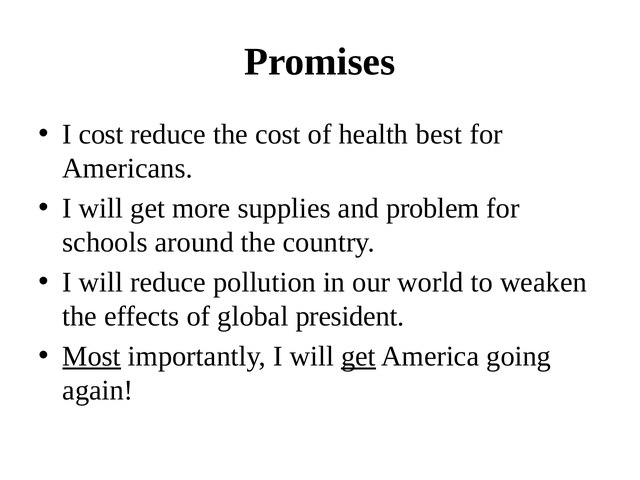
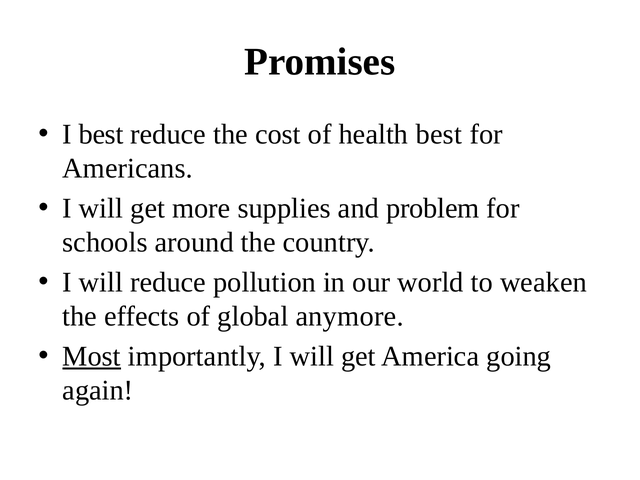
I cost: cost -> best
president: president -> anymore
get at (358, 356) underline: present -> none
